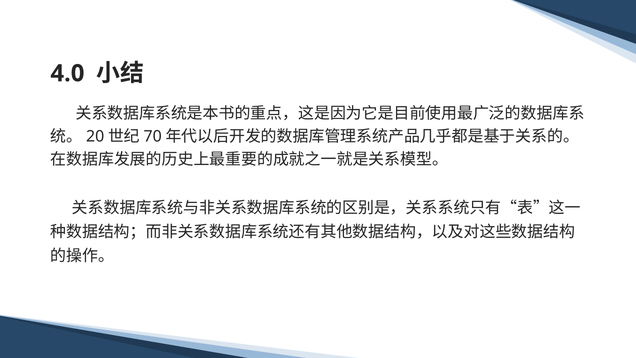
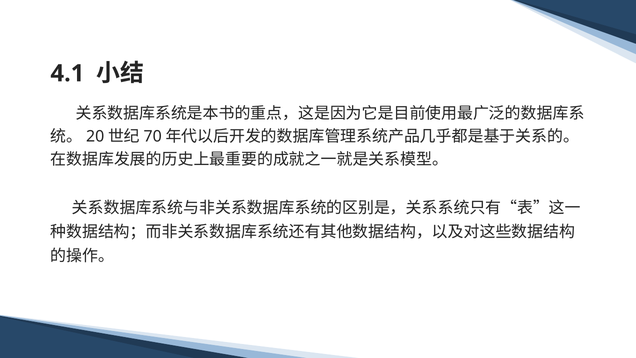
4.0: 4.0 -> 4.1
